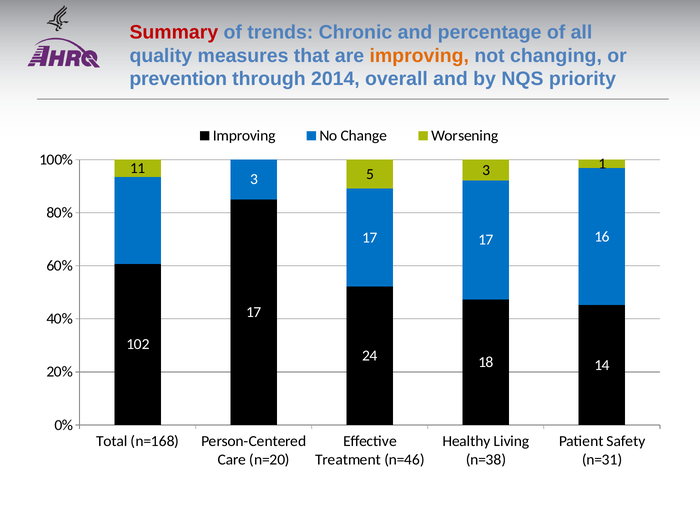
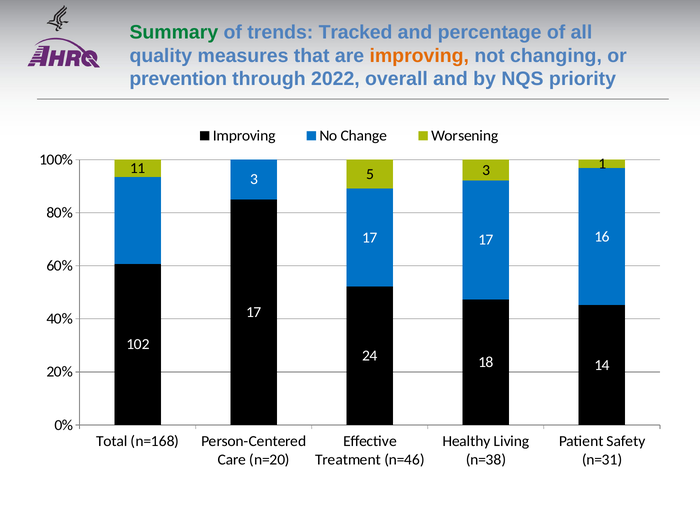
Summary colour: red -> green
Chronic: Chronic -> Tracked
2014: 2014 -> 2022
